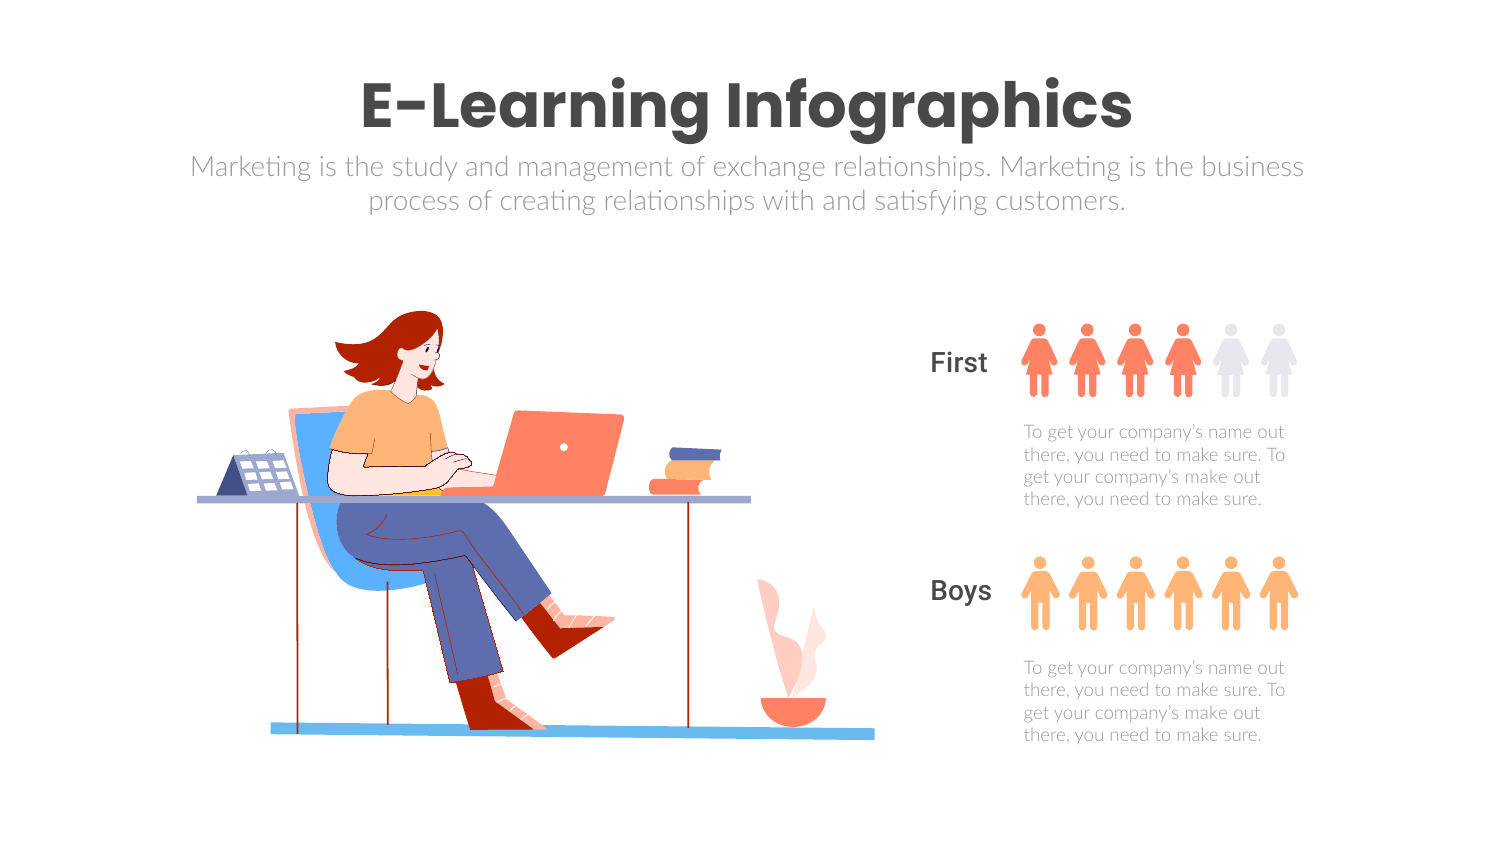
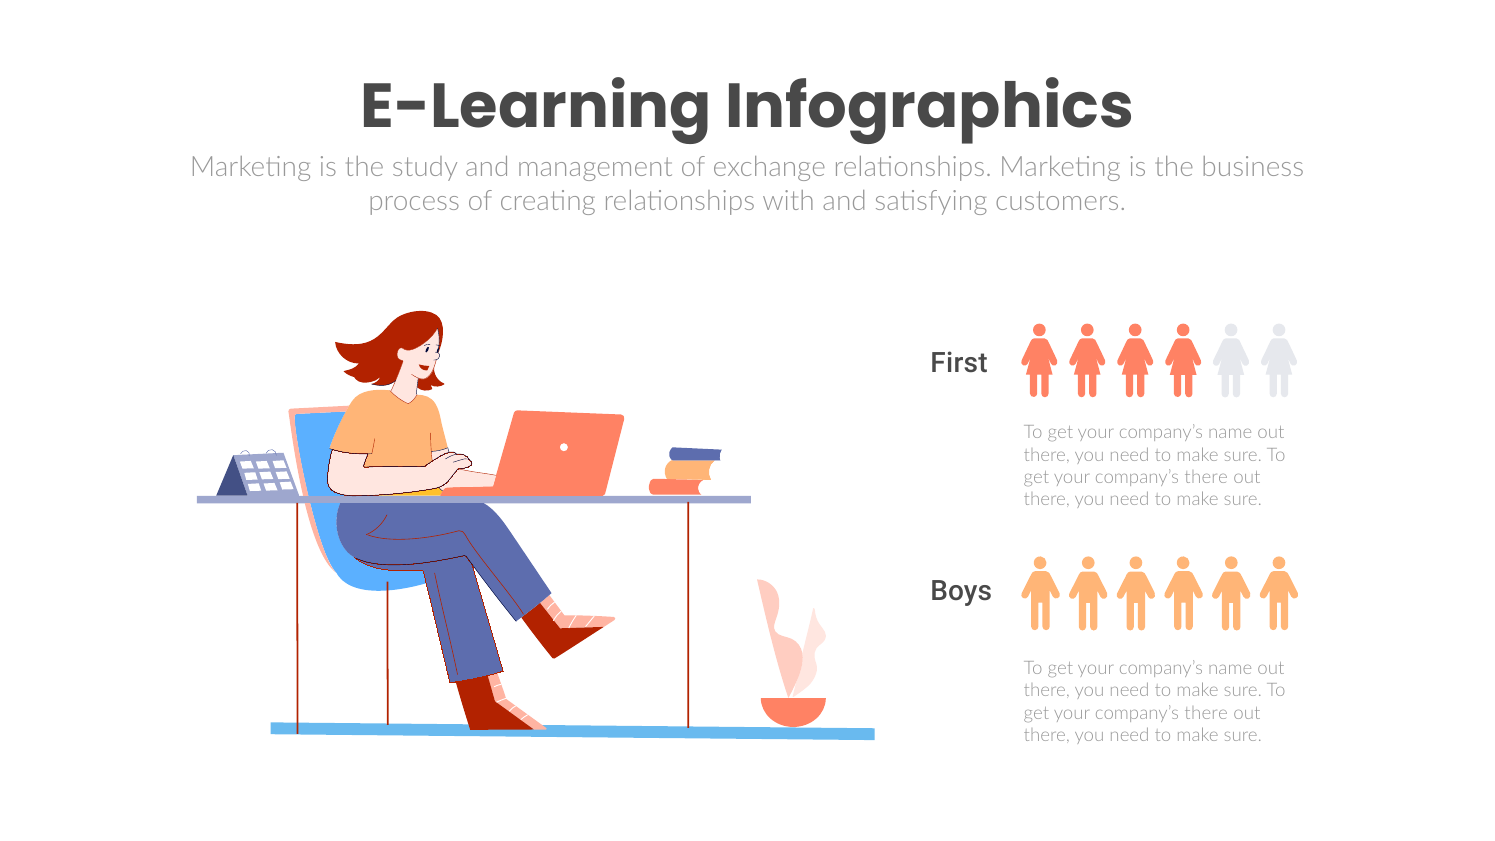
make at (1206, 477): make -> there
make at (1206, 713): make -> there
